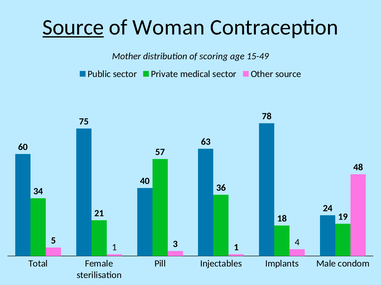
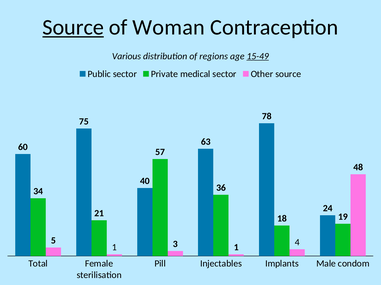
Mother: Mother -> Various
scoring: scoring -> regions
15-49 underline: none -> present
